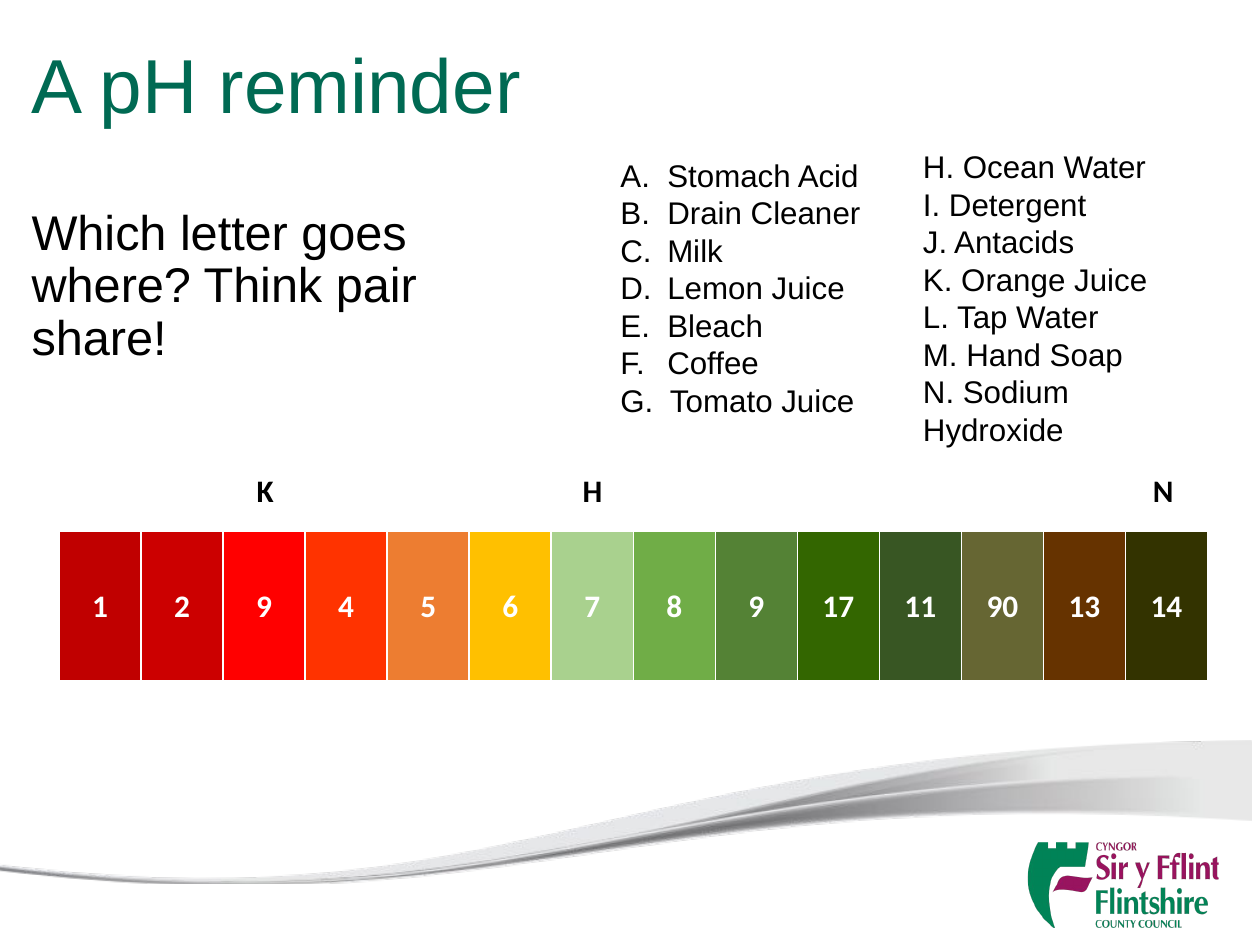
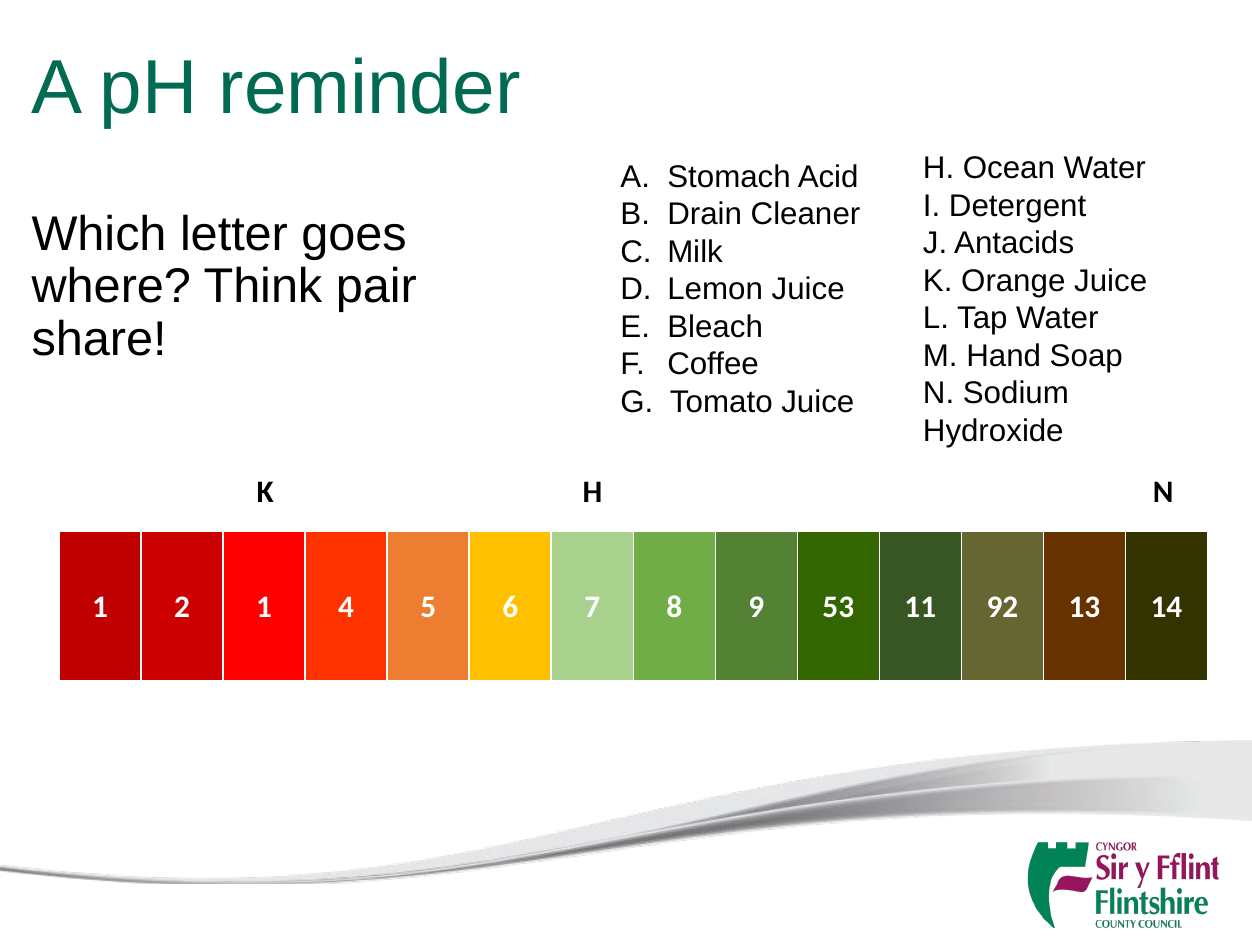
2 9: 9 -> 1
17: 17 -> 53
90: 90 -> 92
